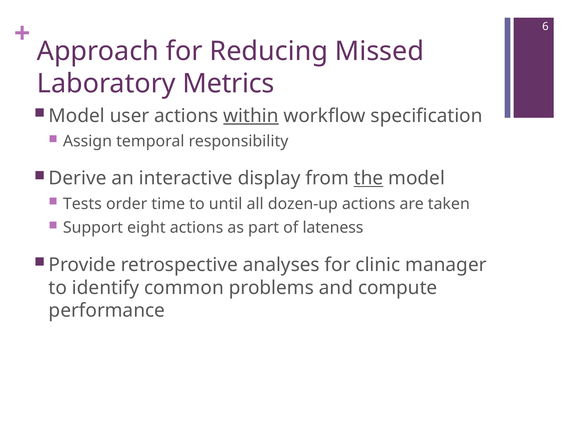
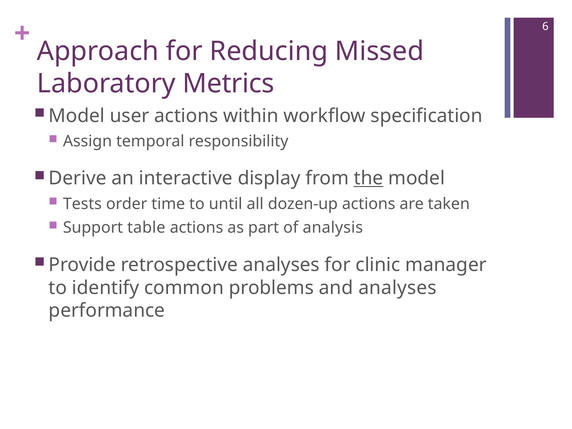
within underline: present -> none
eight: eight -> table
lateness: lateness -> analysis
and compute: compute -> analyses
